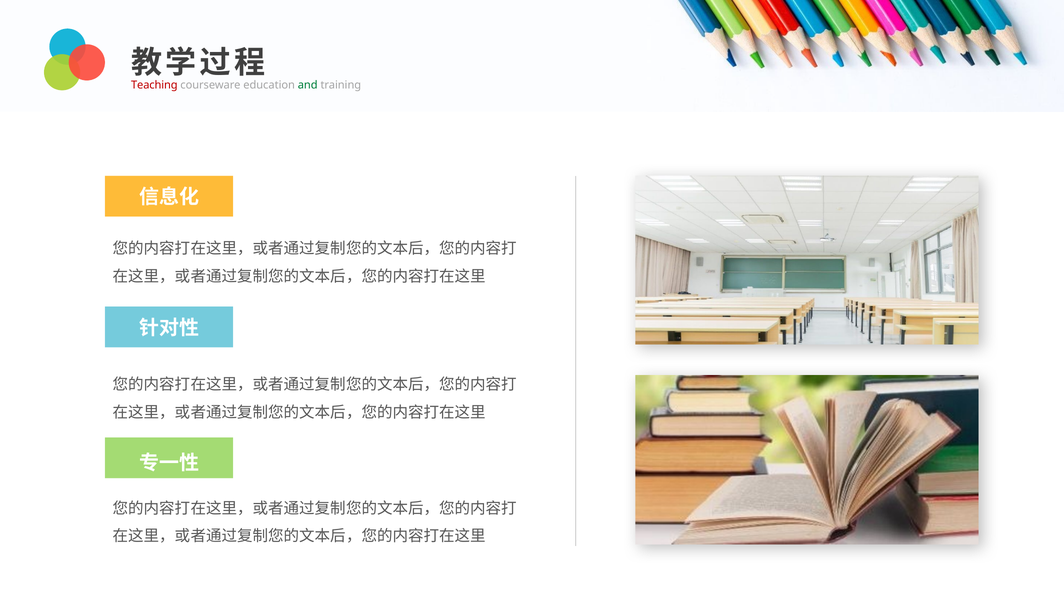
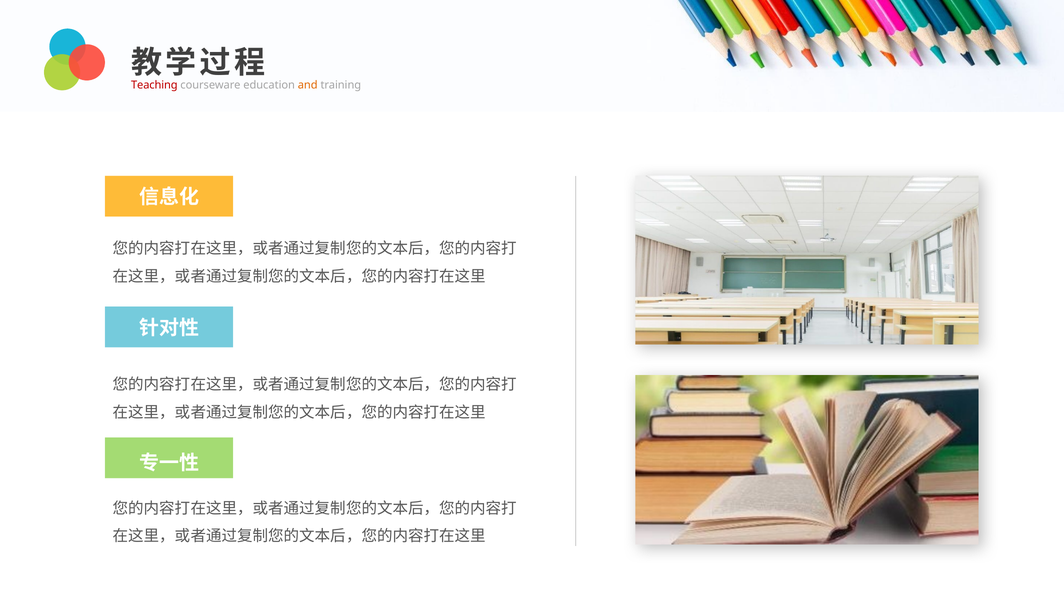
and colour: green -> orange
